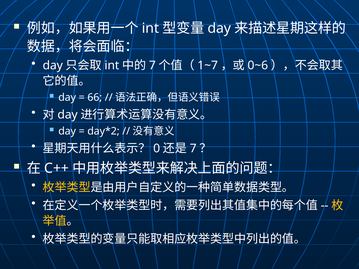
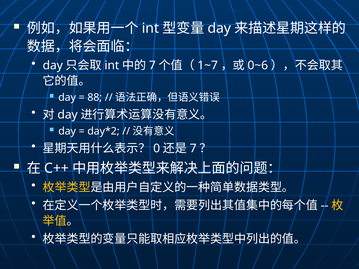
66: 66 -> 88
